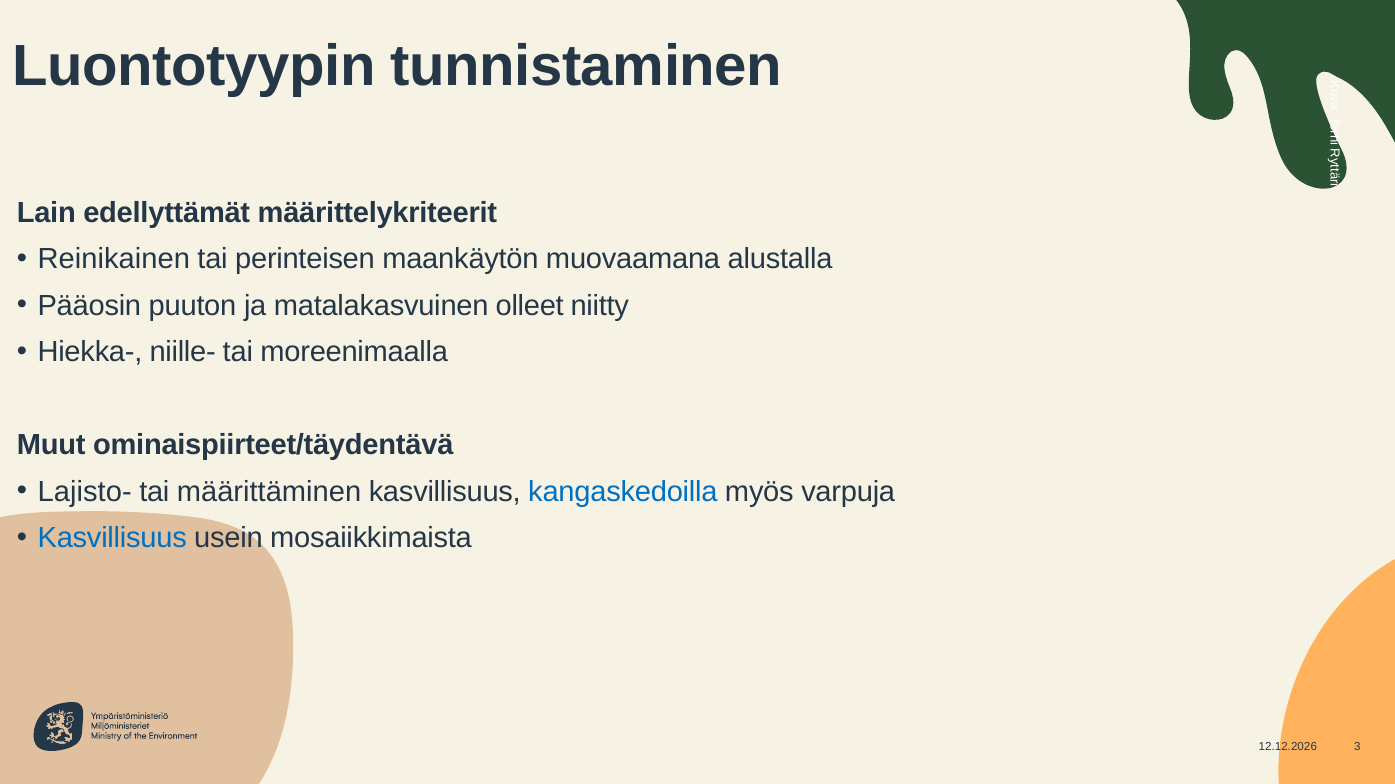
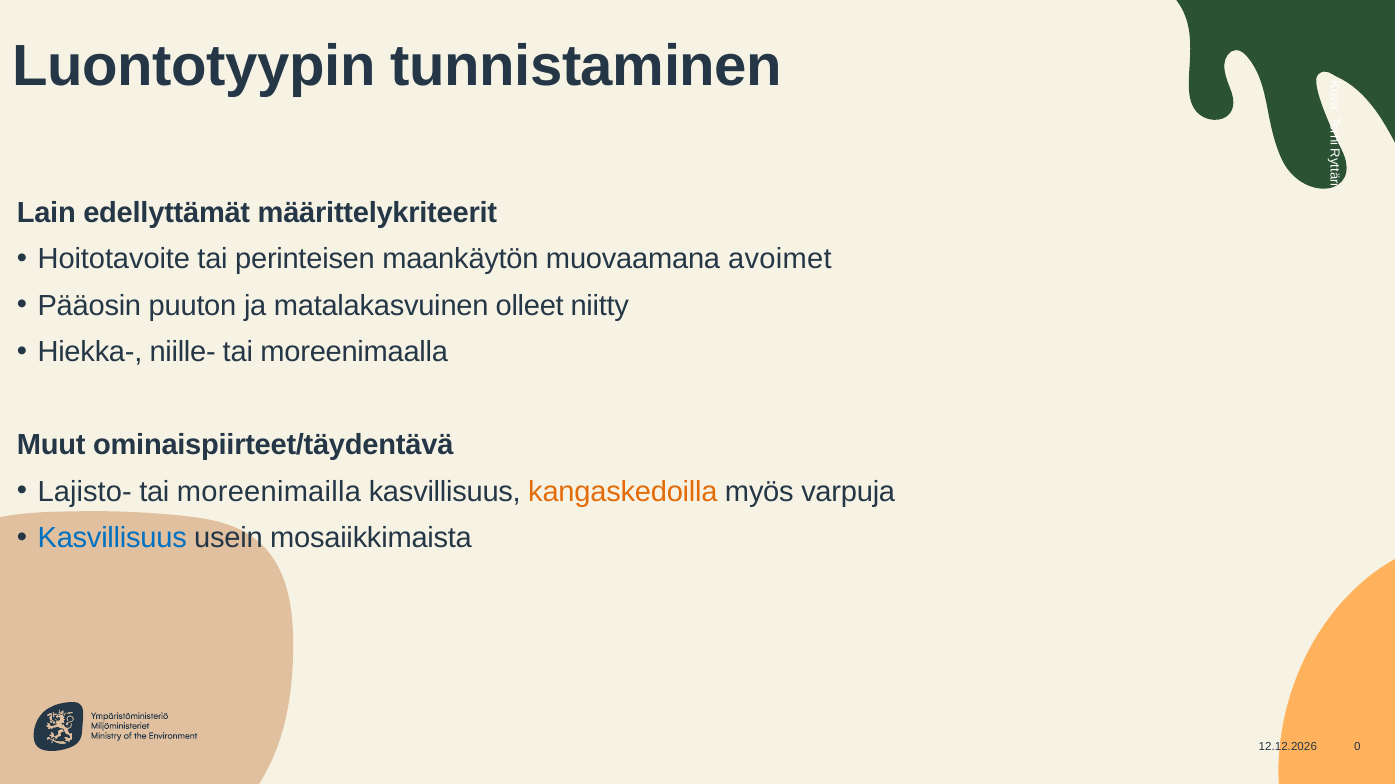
Reinikainen: Reinikainen -> Hoitotavoite
alustalla: alustalla -> avoimet
määrittäminen: määrittäminen -> moreenimailla
kangaskedoilla colour: blue -> orange
3: 3 -> 0
